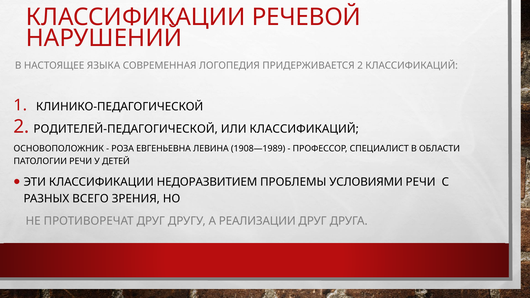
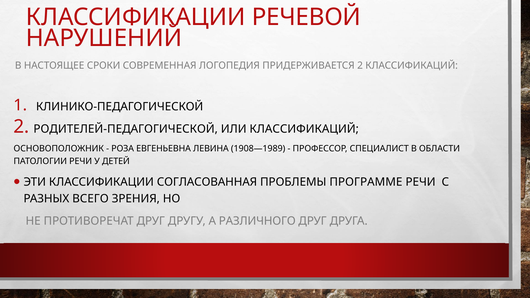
ЯЗЫКА: ЯЗЫКА -> СРОКИ
НЕДОРАЗВИТИЕМ: НЕДОРАЗВИТИЕМ -> СОГЛАСОВАННАЯ
УСЛОВИЯМИ: УСЛОВИЯМИ -> ПРОГРАММЕ
РЕАЛИЗАЦИИ: РЕАЛИЗАЦИИ -> РАЗЛИЧНОГО
